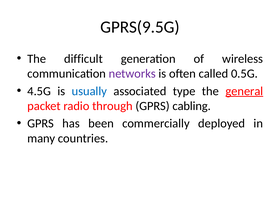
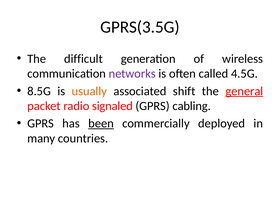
GPRS(9.5G: GPRS(9.5G -> GPRS(3.5G
0.5G: 0.5G -> 4.5G
4.5G: 4.5G -> 8.5G
usually colour: blue -> orange
type: type -> shift
through: through -> signaled
been underline: none -> present
